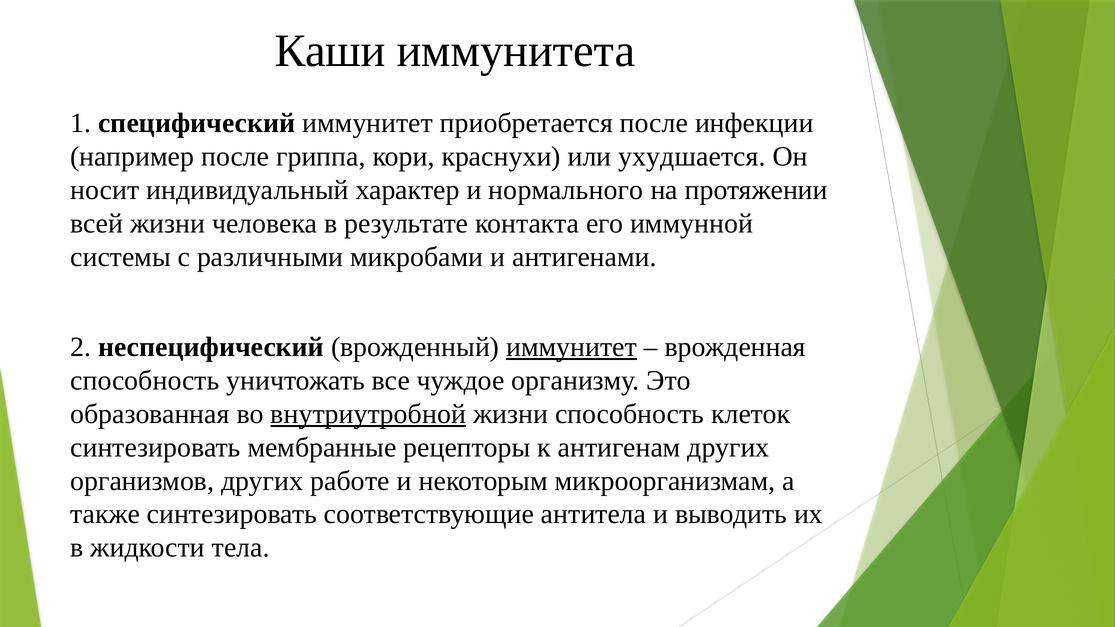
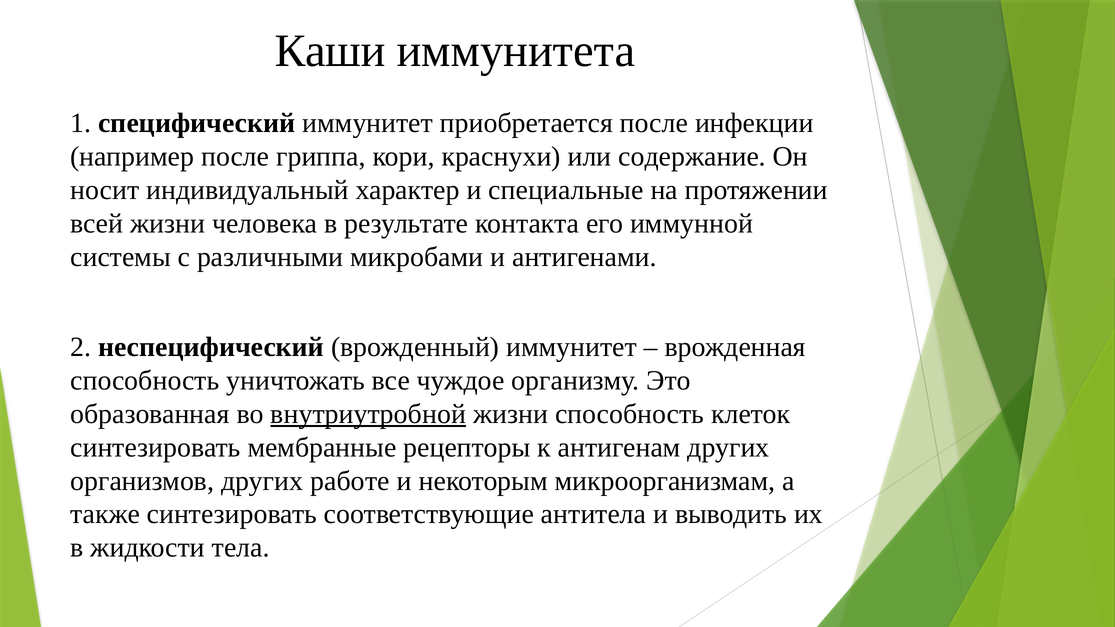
ухудшается: ухудшается -> содержание
нормального: нормального -> специальные
иммунитет at (572, 347) underline: present -> none
